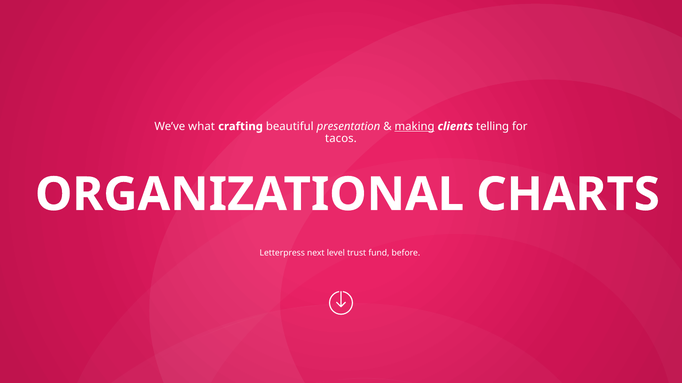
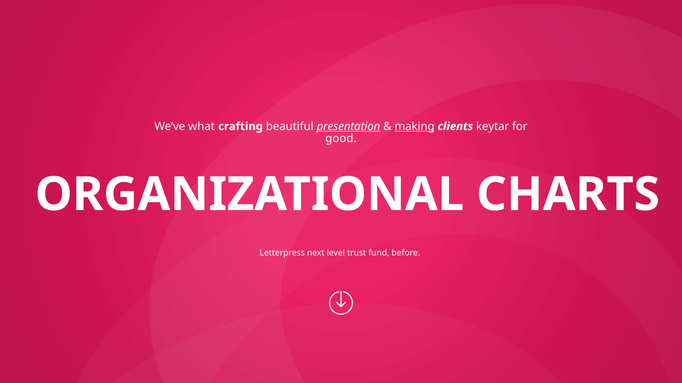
presentation underline: none -> present
telling: telling -> keytar
tacos: tacos -> good
